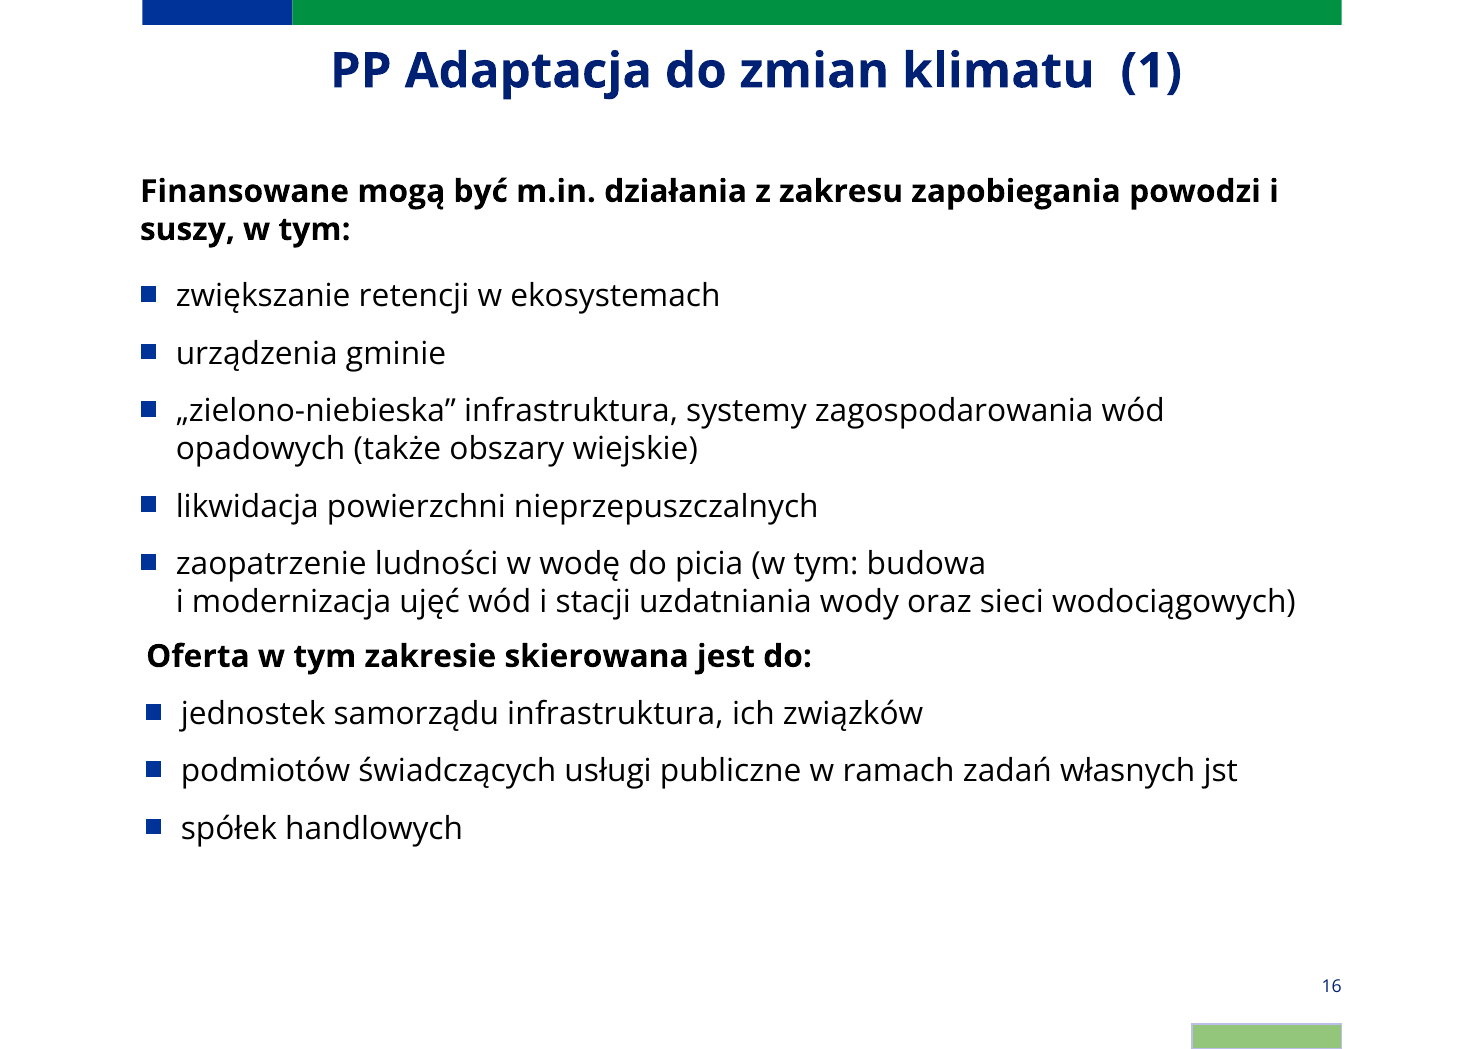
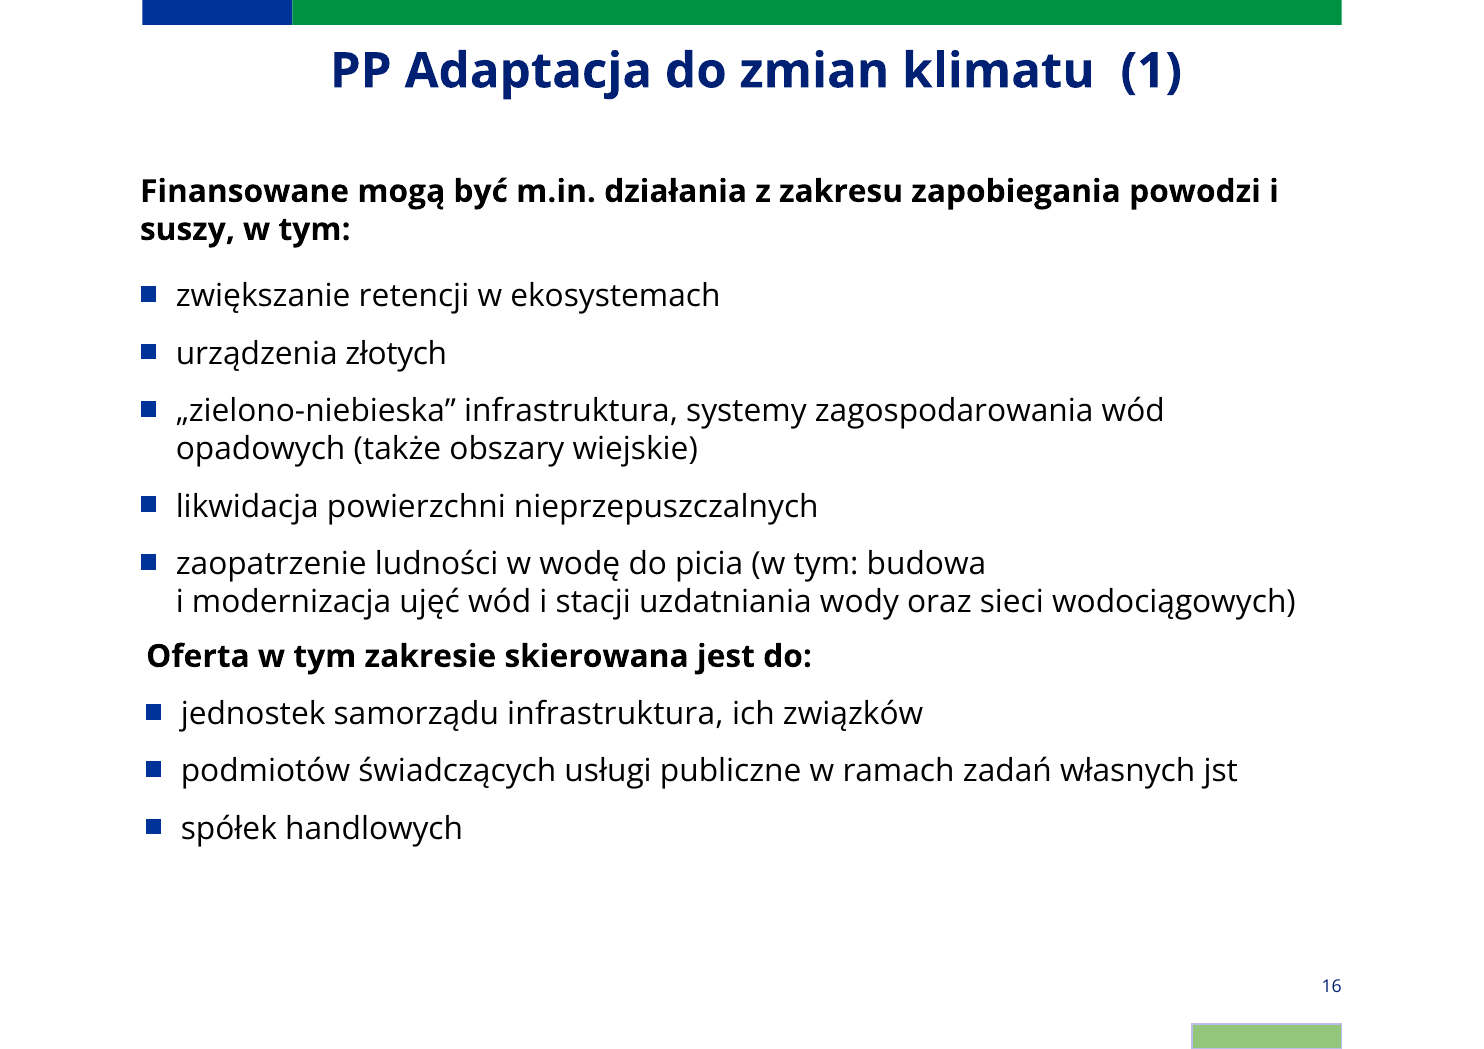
gminie: gminie -> złotych
